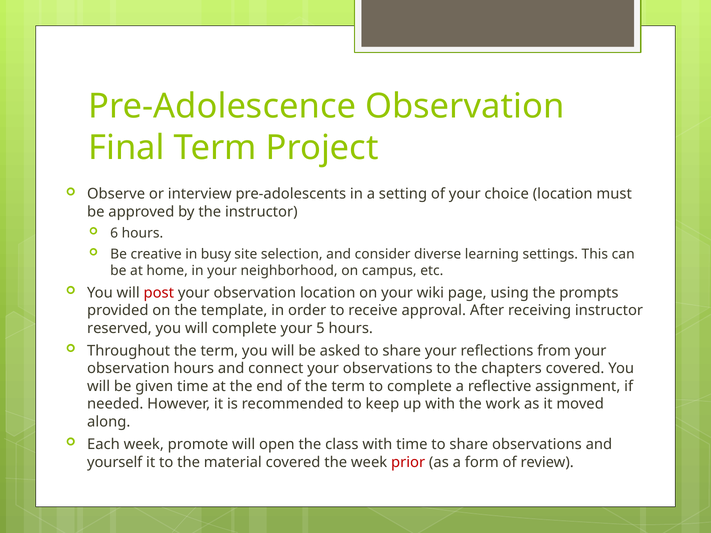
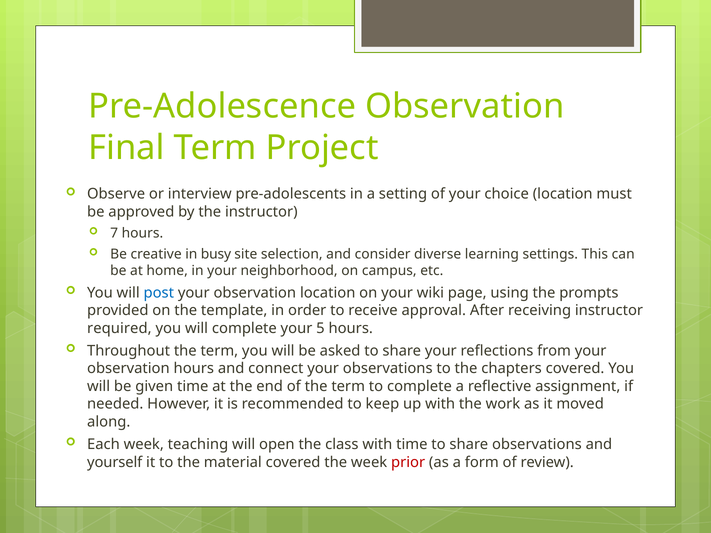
6: 6 -> 7
post colour: red -> blue
reserved: reserved -> required
promote: promote -> teaching
